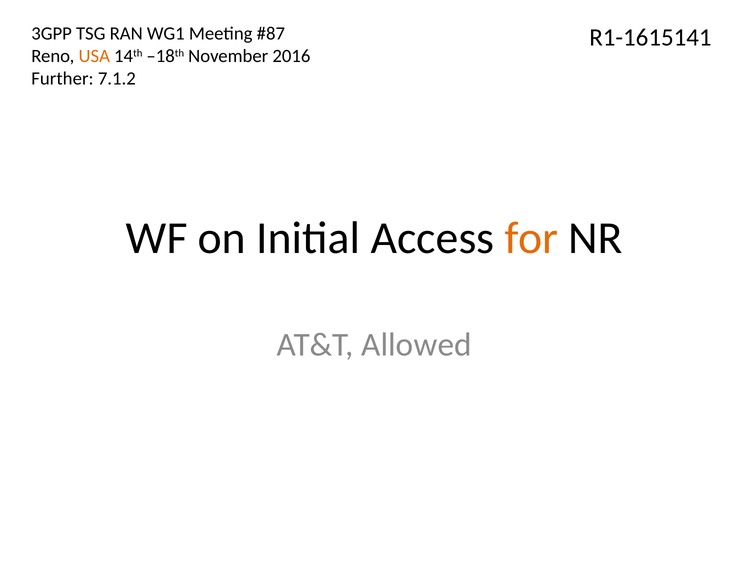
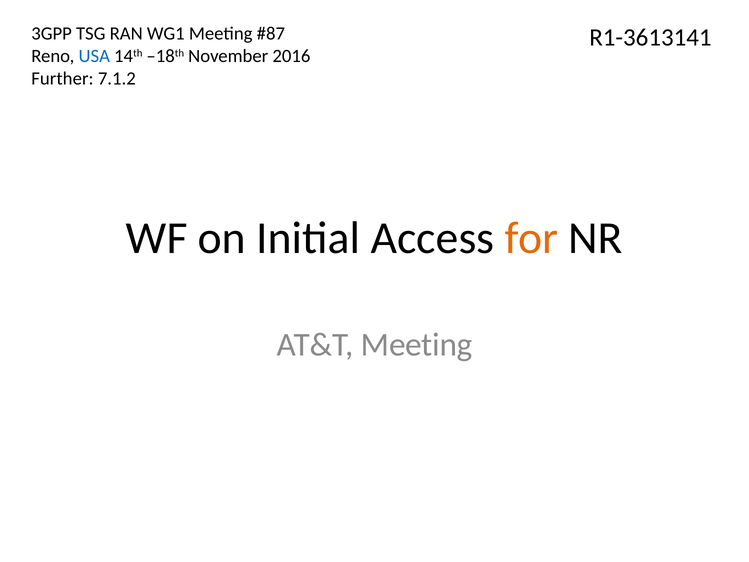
R1-1615141: R1-1615141 -> R1-3613141
USA colour: orange -> blue
AT&T Allowed: Allowed -> Meeting
